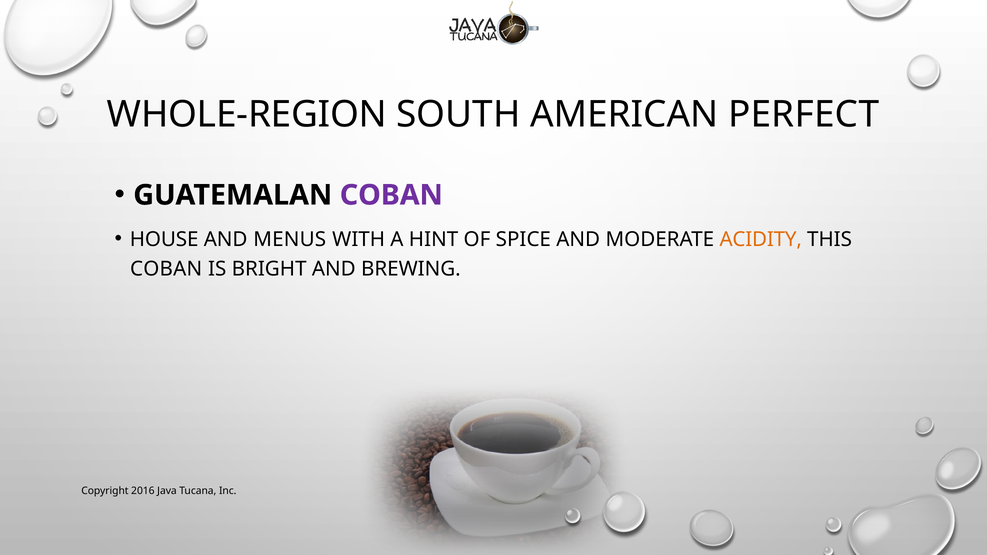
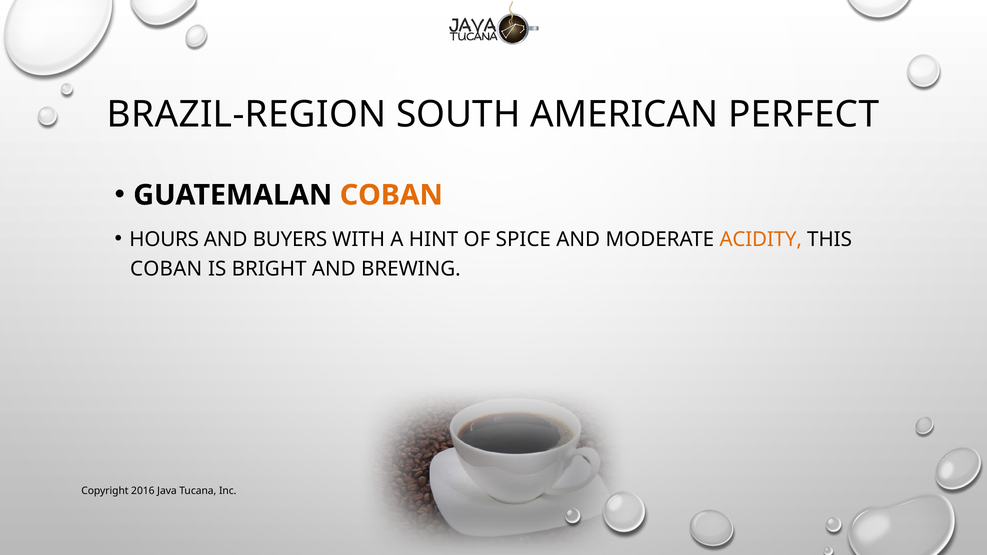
WHOLE-REGION: WHOLE-REGION -> BRAZIL-REGION
COBAN at (391, 195) colour: purple -> orange
HOUSE: HOUSE -> HOURS
MENUS: MENUS -> BUYERS
